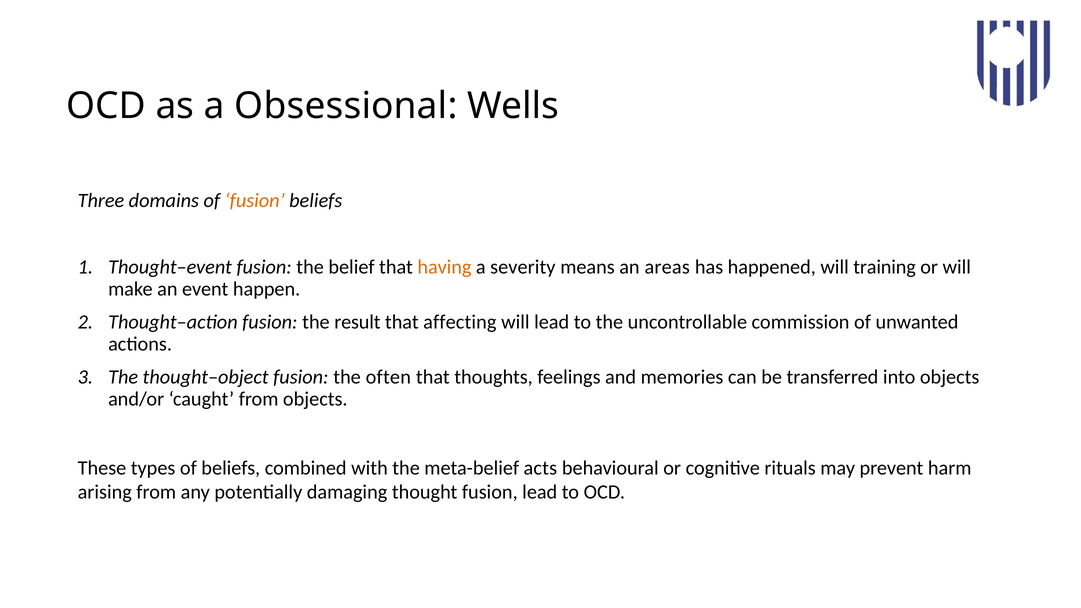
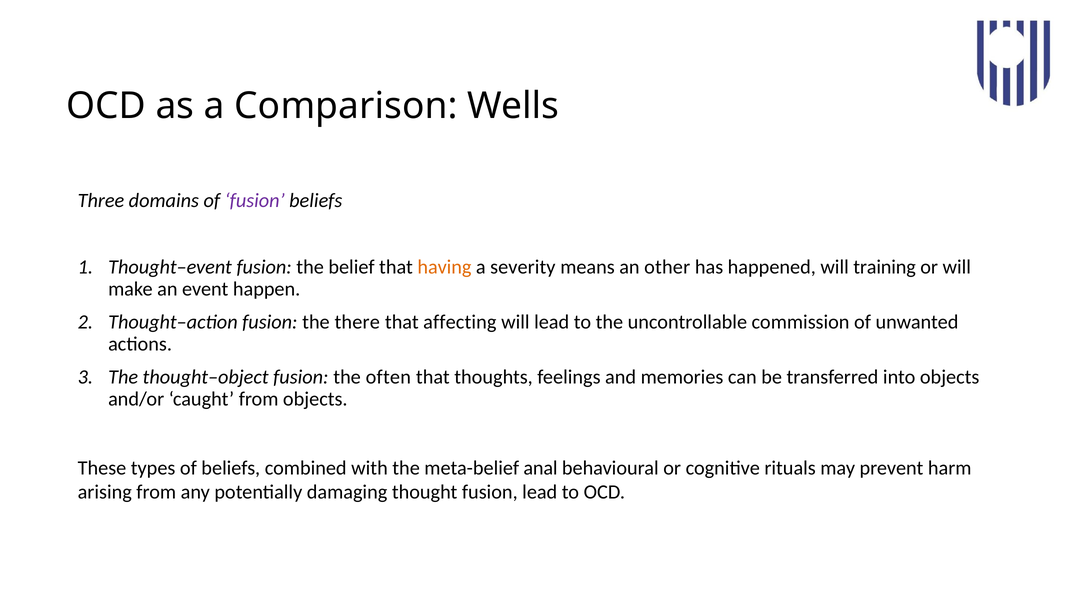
Obsessional: Obsessional -> Comparison
fusion at (255, 201) colour: orange -> purple
areas: areas -> other
result: result -> there
acts: acts -> anal
